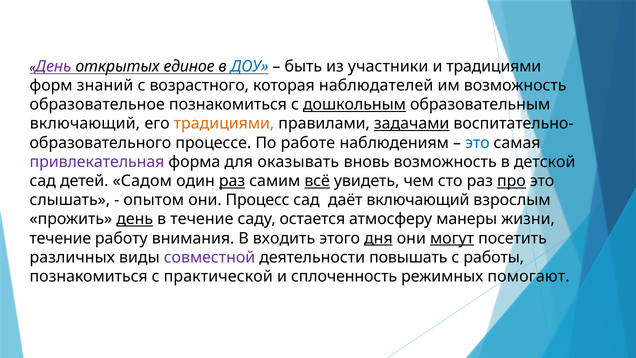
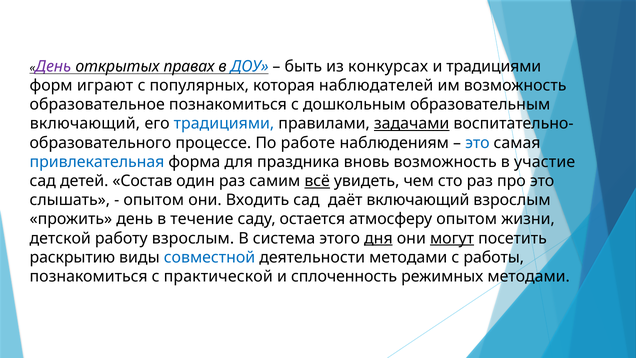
единое: единое -> правах
участники: участники -> конкурсах
знаний: знаний -> играют
возрастного: возрастного -> популярных
дошкольным underline: present -> none
традициями at (224, 124) colour: orange -> blue
привлекательная colour: purple -> blue
оказывать: оказывать -> праздника
детской: детской -> участие
Садом: Садом -> Состав
раз at (232, 181) underline: present -> none
про underline: present -> none
Процесс: Процесс -> Входить
день at (135, 219) underline: present -> none
атмосферу манеры: манеры -> опытом
течение at (60, 238): течение -> детской
работу внимания: внимания -> взрослым
входить: входить -> система
различных: различных -> раскрытию
совместной colour: purple -> blue
деятельности повышать: повышать -> методами
режимных помогают: помогают -> методами
